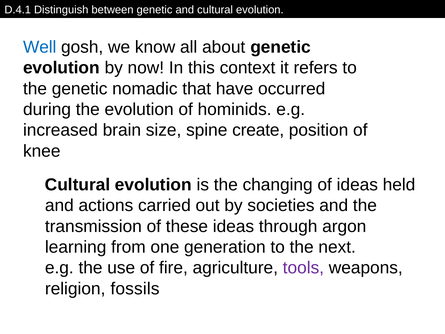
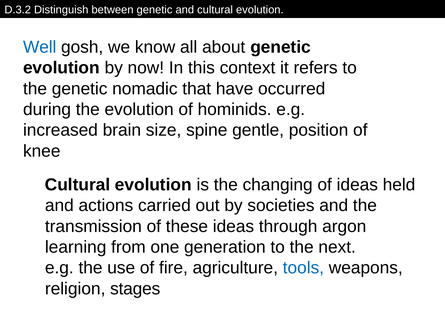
D.4.1: D.4.1 -> D.3.2
create: create -> gentle
tools colour: purple -> blue
fossils: fossils -> stages
